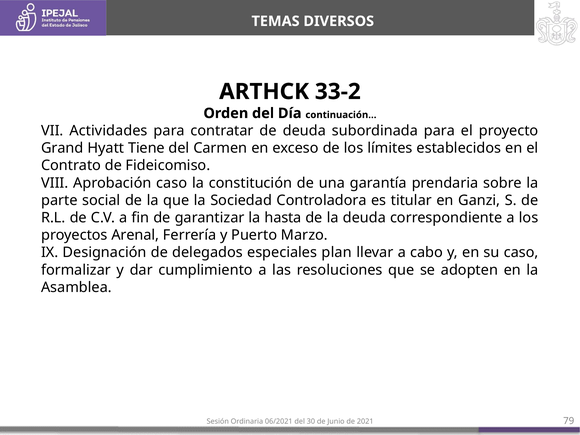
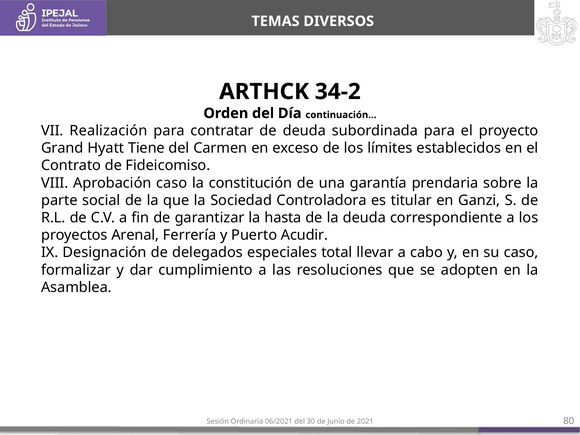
33-2: 33-2 -> 34-2
Actividades: Actividades -> Realización
Marzo: Marzo -> Acudir
plan: plan -> total
79: 79 -> 80
